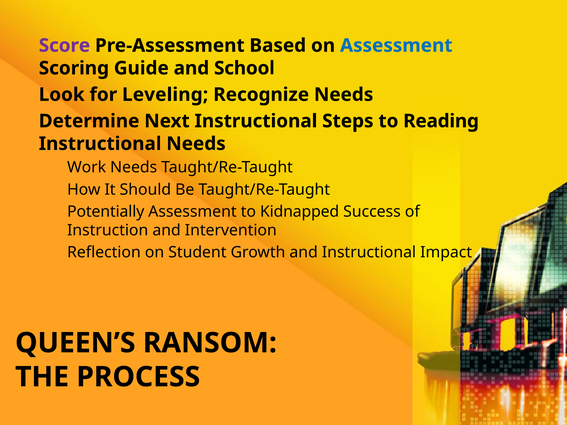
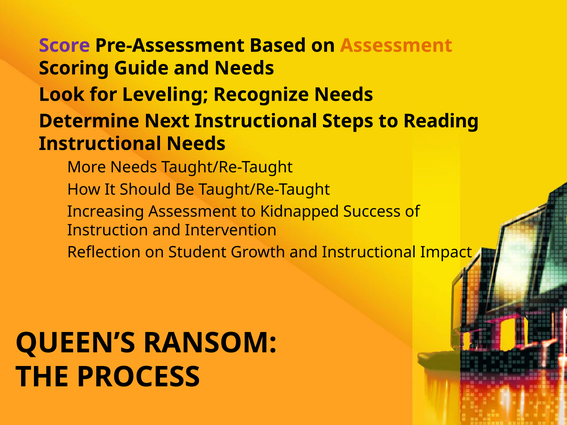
Assessment at (396, 46) colour: blue -> orange
and School: School -> Needs
Work: Work -> More
Potentially: Potentially -> Increasing
